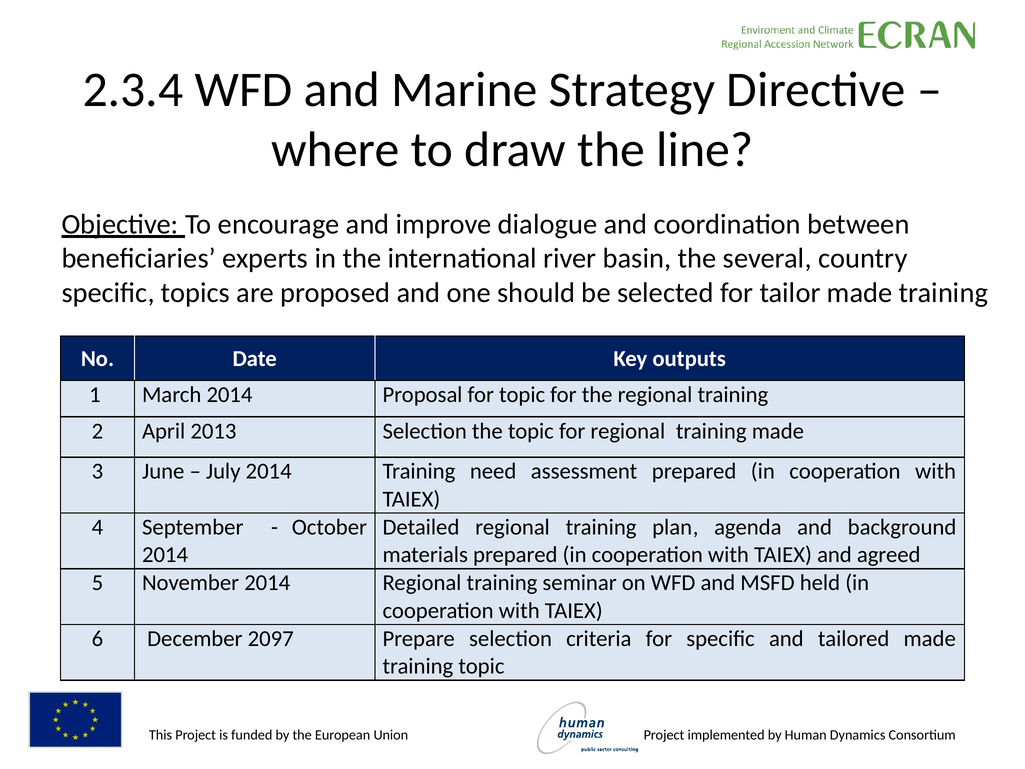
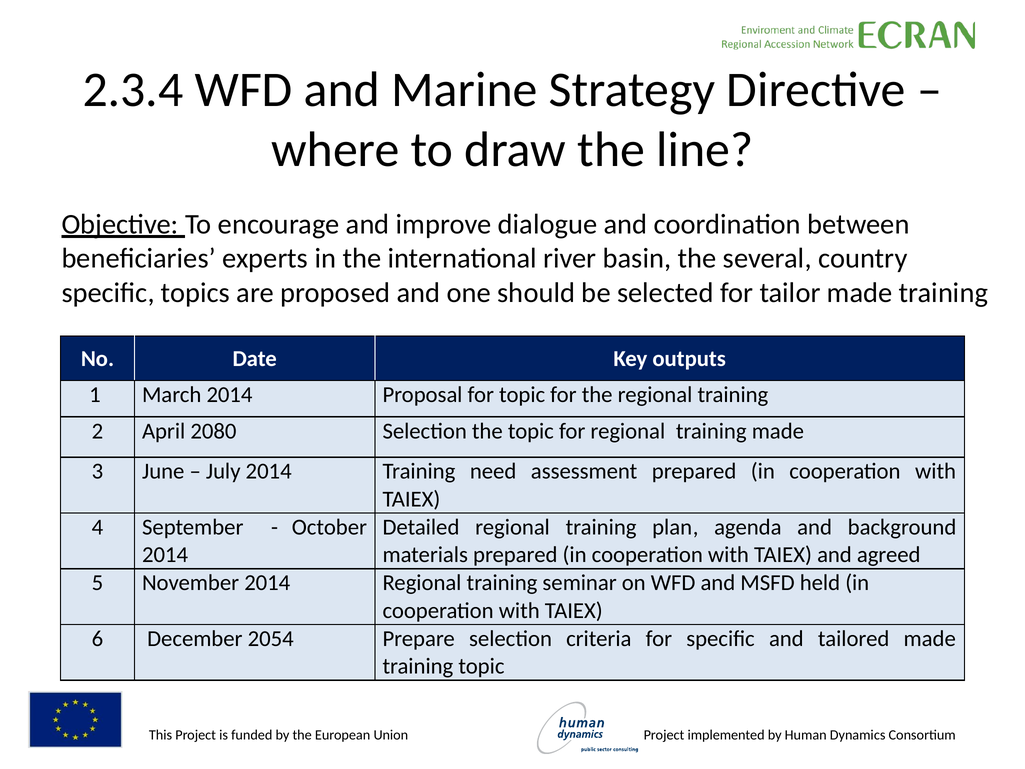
2013: 2013 -> 2080
2097: 2097 -> 2054
